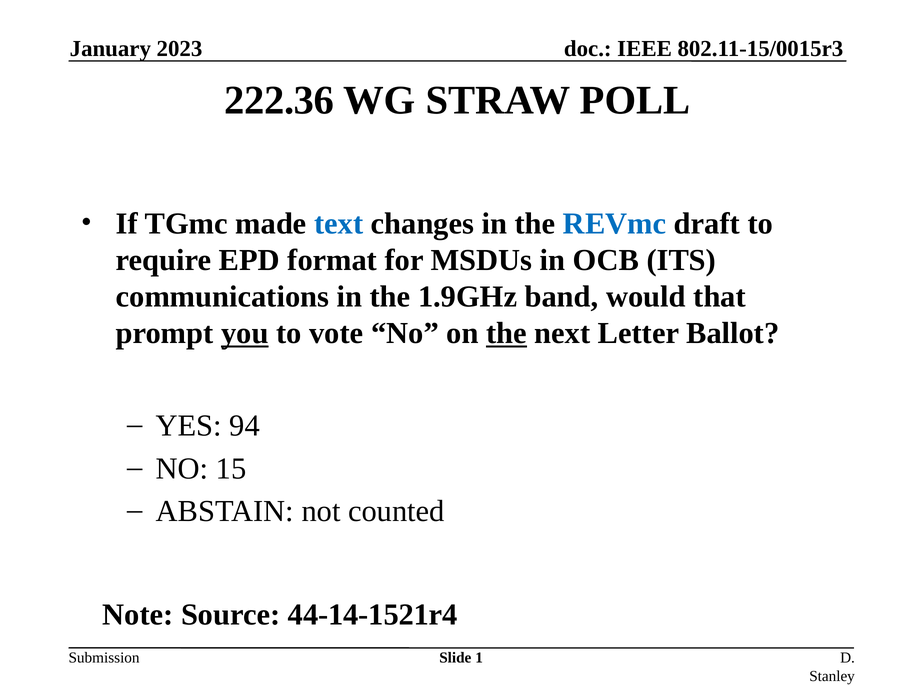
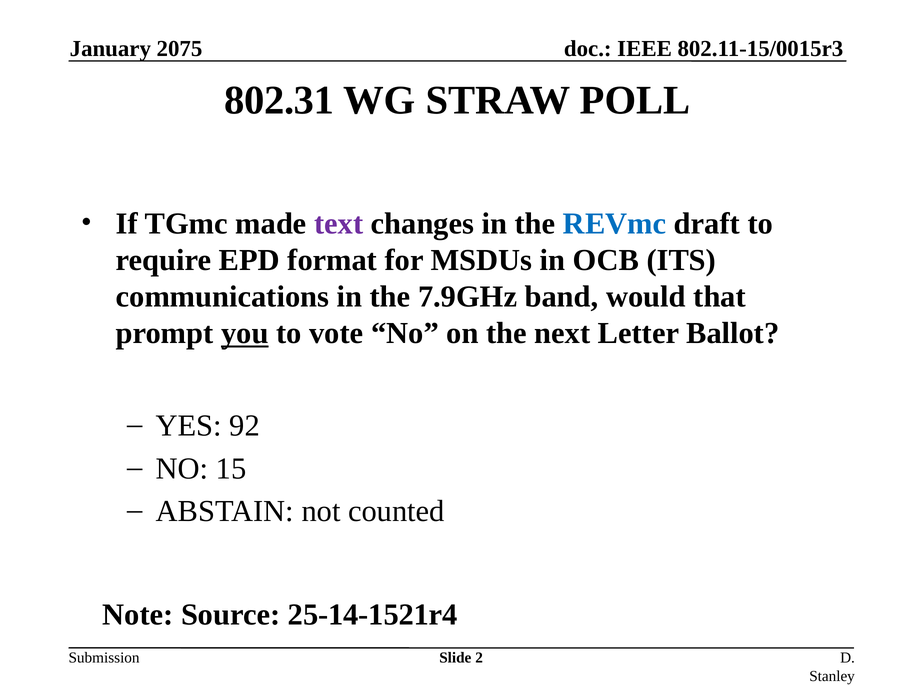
2023: 2023 -> 2075
222.36: 222.36 -> 802.31
text colour: blue -> purple
1.9GHz: 1.9GHz -> 7.9GHz
the at (507, 333) underline: present -> none
94: 94 -> 92
44-14-1521r4: 44-14-1521r4 -> 25-14-1521r4
1: 1 -> 2
